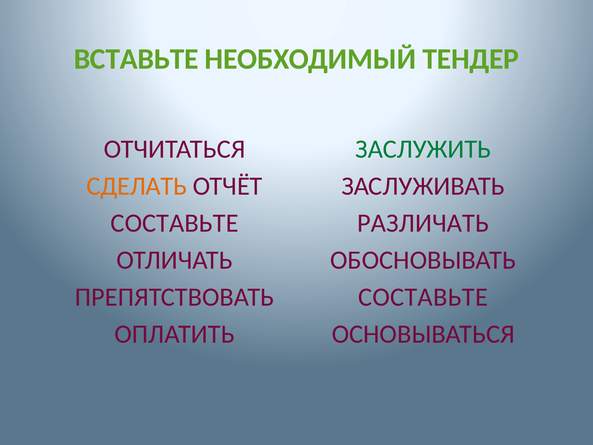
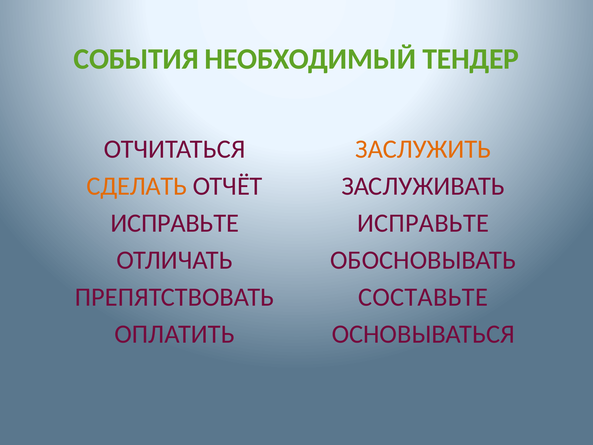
ВСТАВЬТЕ: ВСТАВЬТЕ -> СОБЫТИЯ
ЗАСЛУЖИТЬ colour: green -> orange
СОСТАВЬТЕ at (175, 223): СОСТАВЬТЕ -> ИСПРАВЬТЕ
РАЗЛИЧАТЬ at (423, 223): РАЗЛИЧАТЬ -> ИСПРАВЬТЕ
